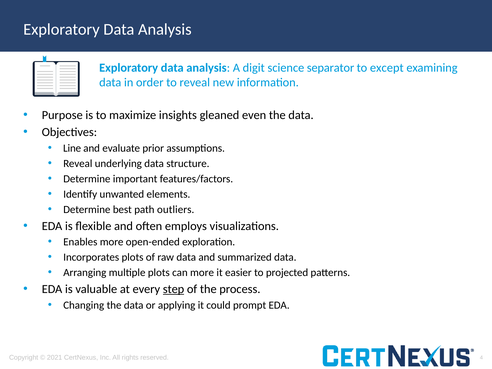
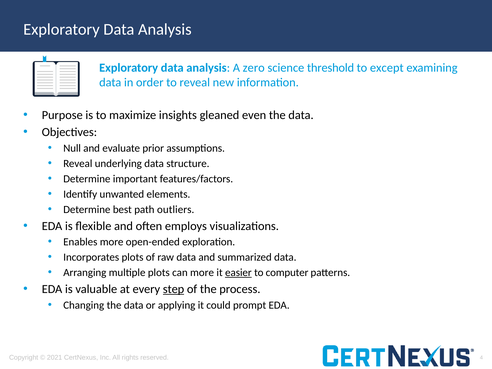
digit: digit -> zero
separator: separator -> threshold
Line: Line -> Null
easier underline: none -> present
projected: projected -> computer
